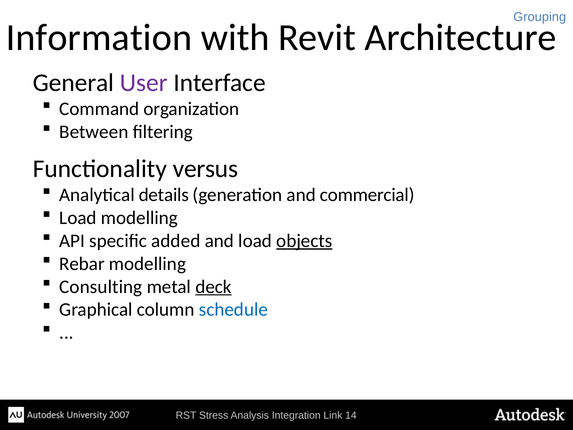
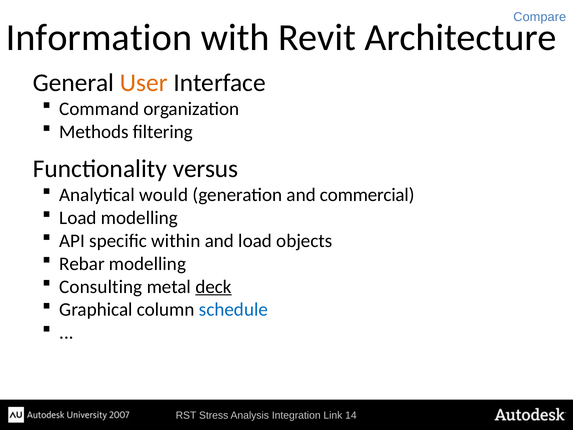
Grouping: Grouping -> Compare
User colour: purple -> orange
Between: Between -> Methods
details: details -> would
added: added -> within
objects underline: present -> none
